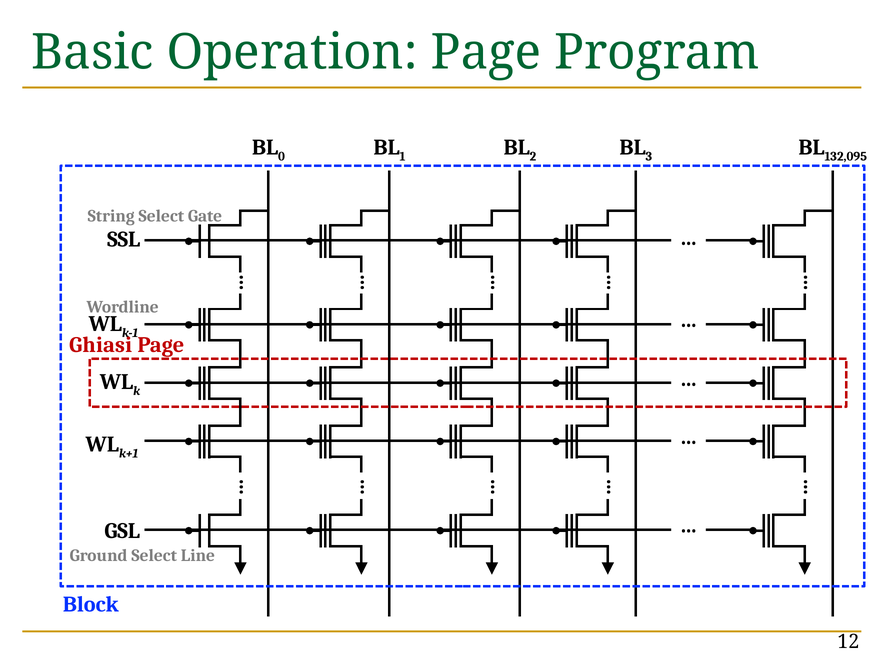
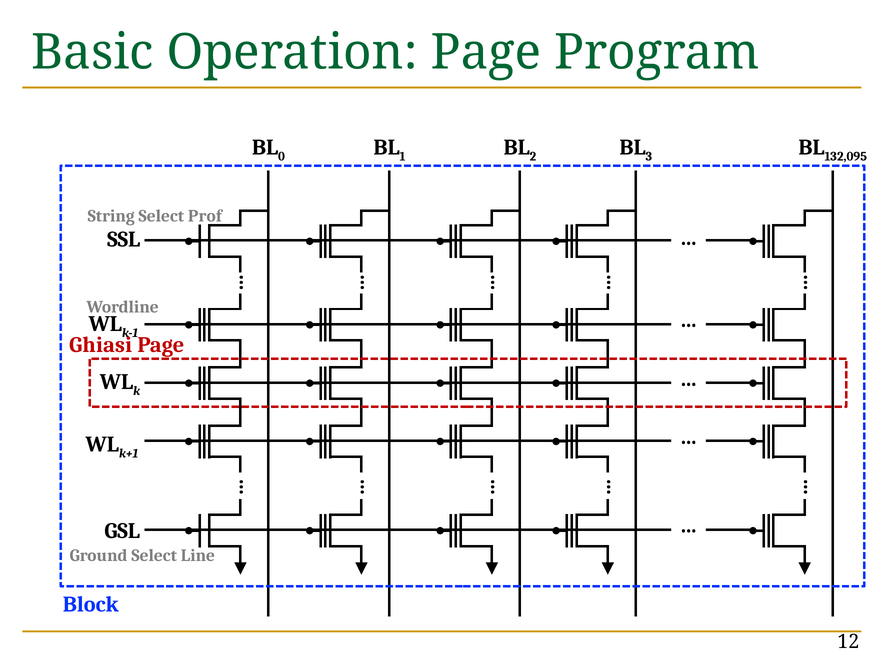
Gate: Gate -> Prof
